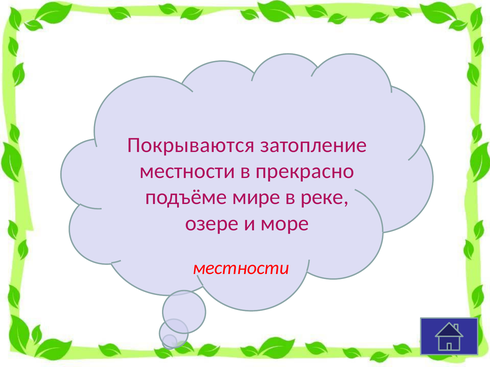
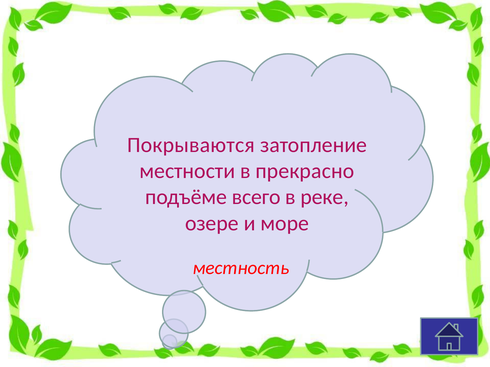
мире: мире -> всего
местности at (241, 268): местности -> местность
